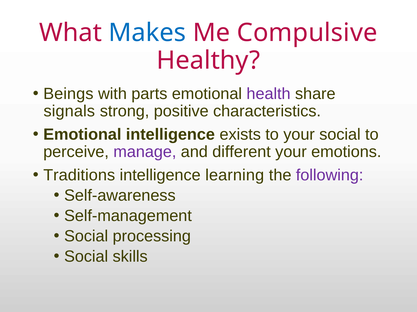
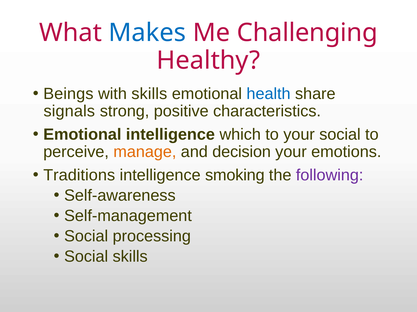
Compulsive: Compulsive -> Challenging
with parts: parts -> skills
health colour: purple -> blue
exists: exists -> which
manage colour: purple -> orange
different: different -> decision
learning: learning -> smoking
